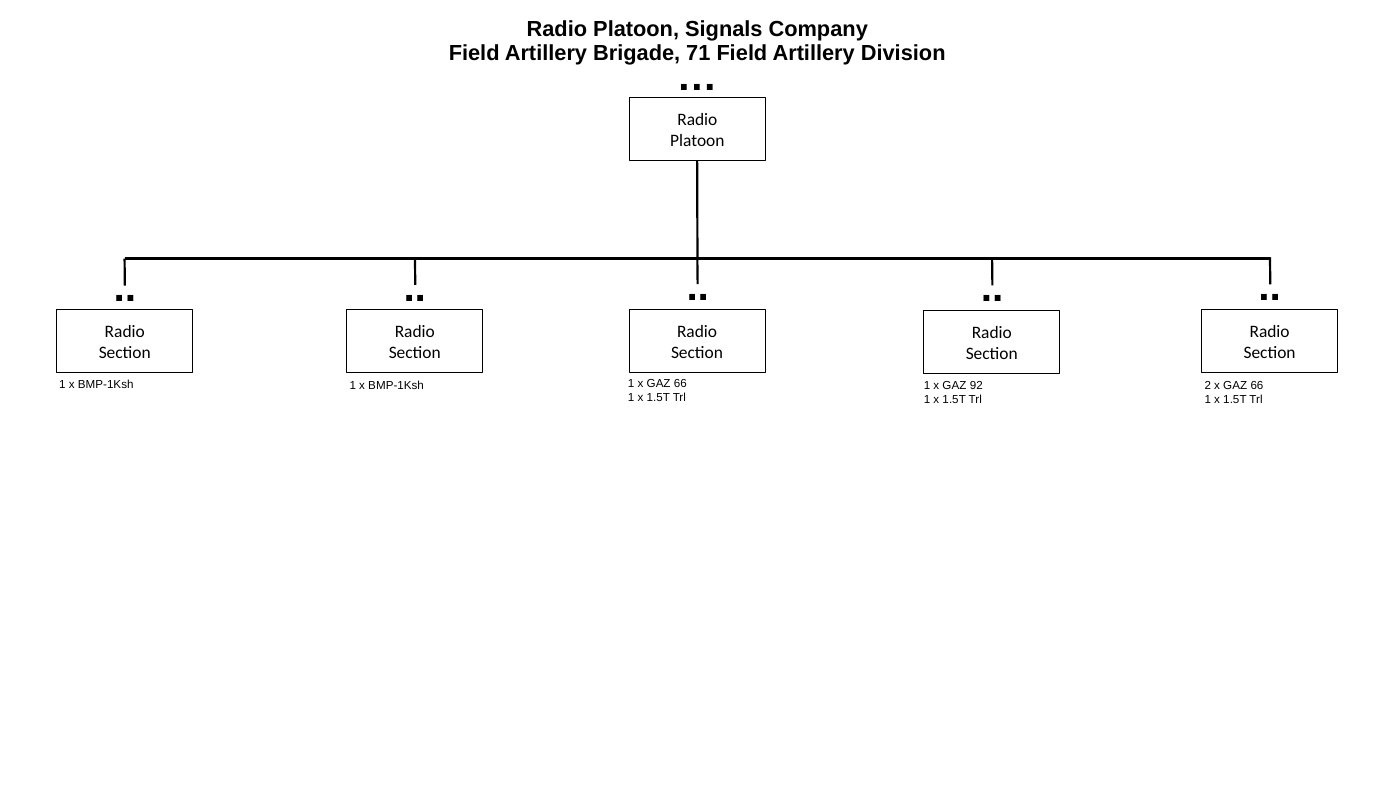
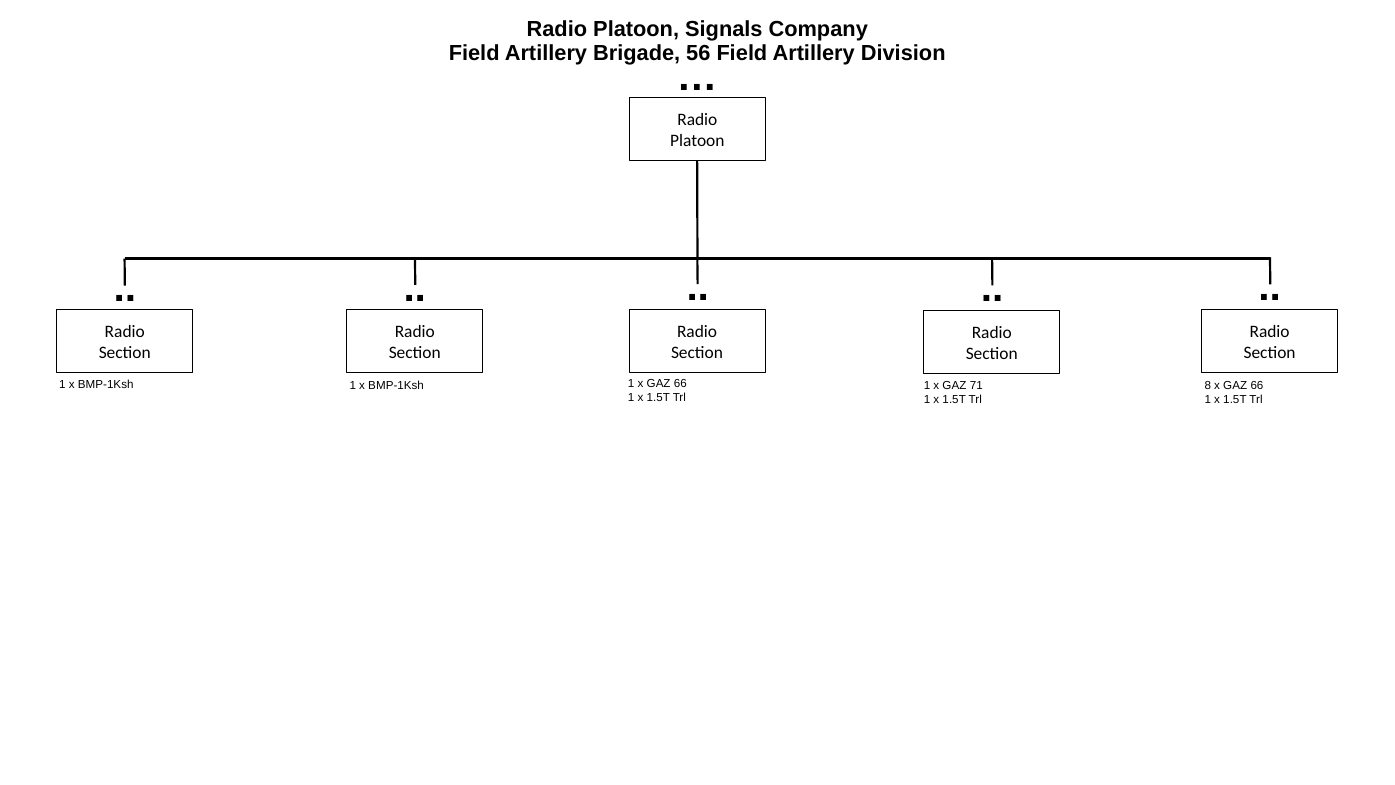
71: 71 -> 56
92: 92 -> 71
2: 2 -> 8
